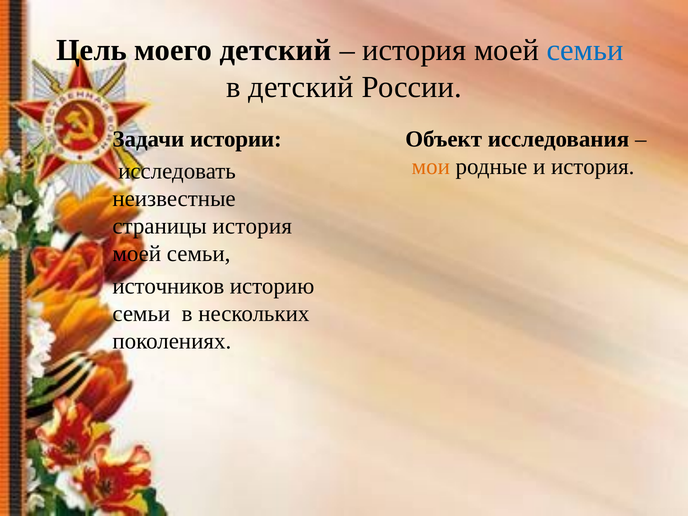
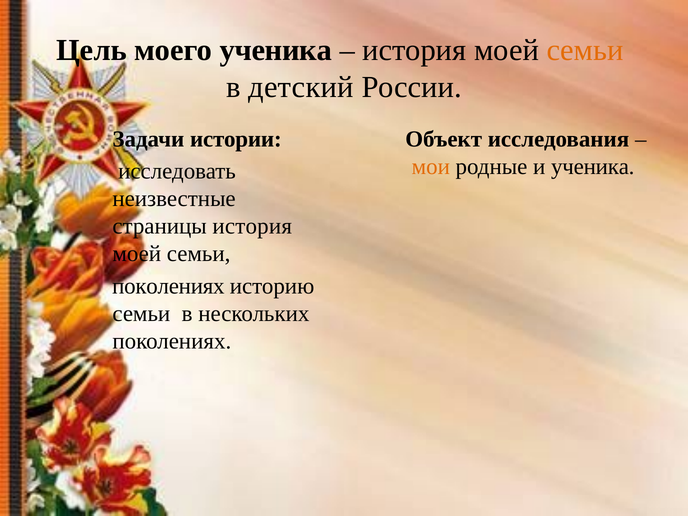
моего детский: детский -> ученика
семьи at (585, 50) colour: blue -> orange
и история: история -> ученика
источников at (168, 286): источников -> поколениях
